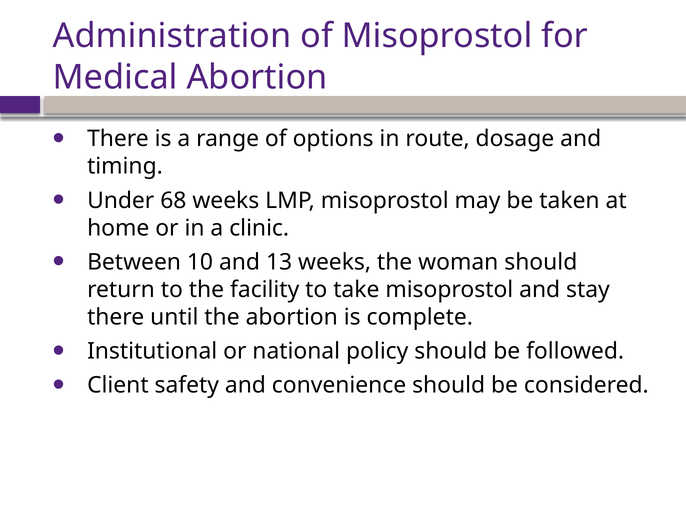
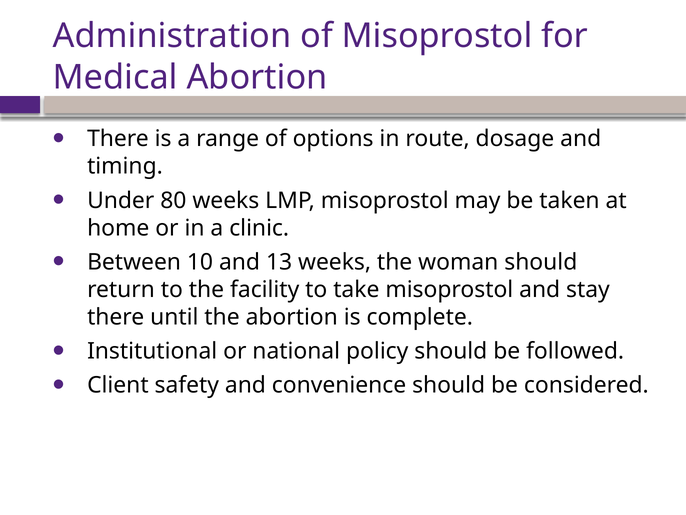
68: 68 -> 80
